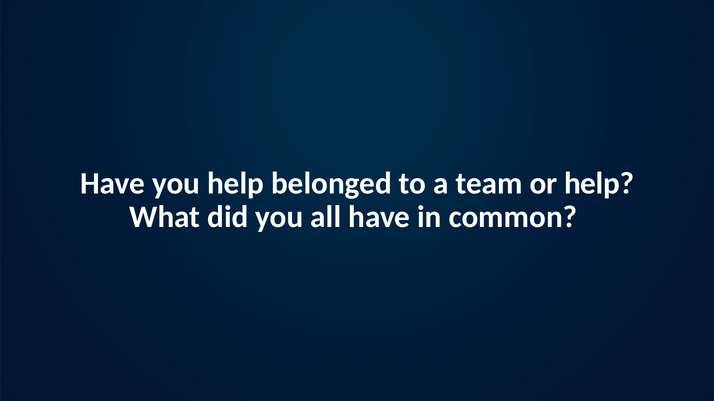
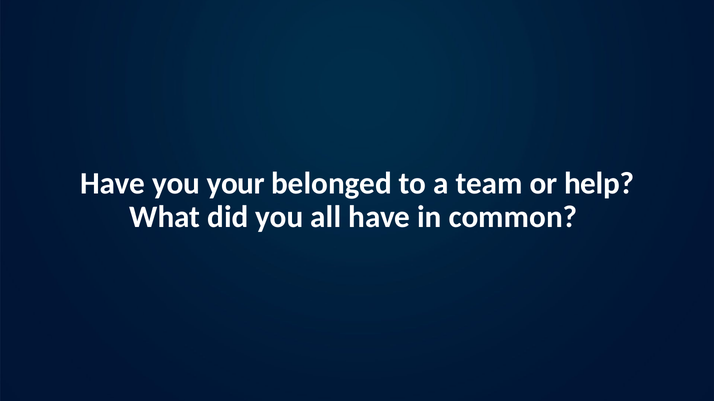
you help: help -> your
